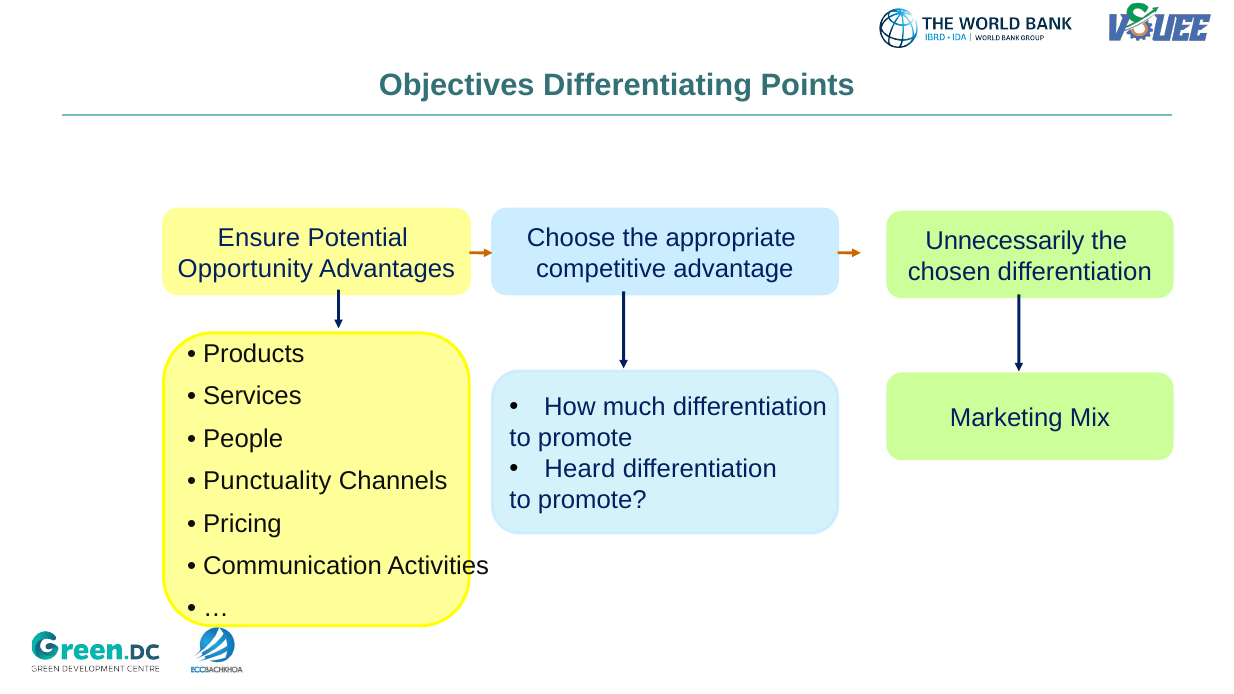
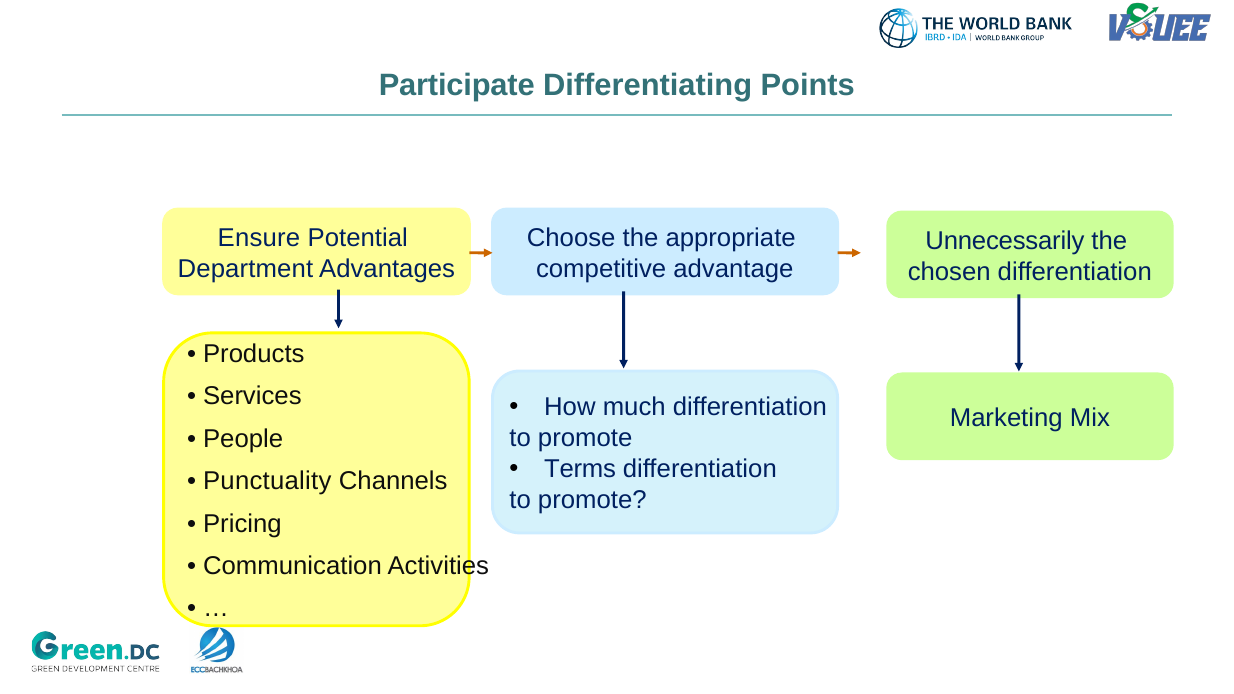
Objectives: Objectives -> Participate
Opportunity: Opportunity -> Department
Heard: Heard -> Terms
